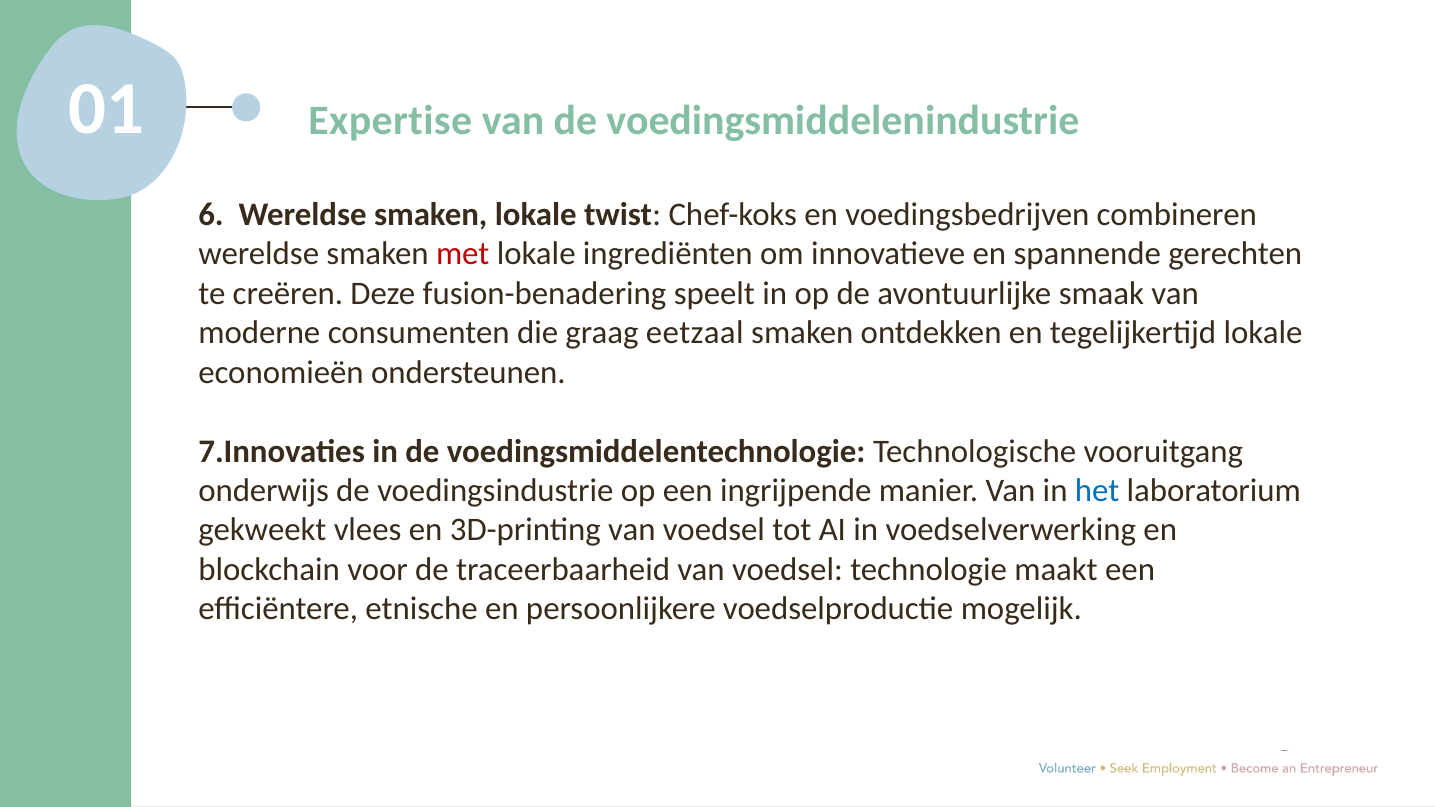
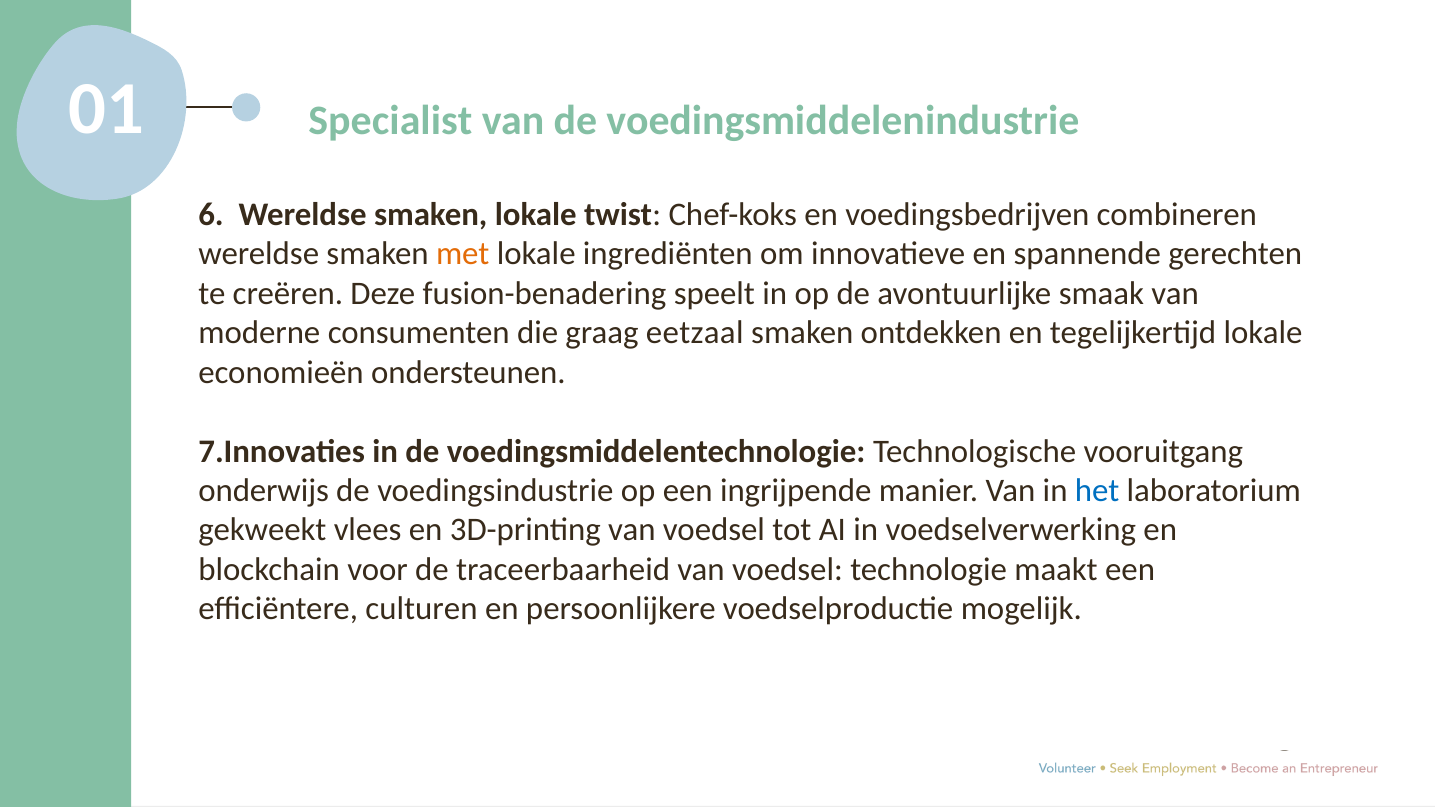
Expertise: Expertise -> Specialist
met colour: red -> orange
etnische: etnische -> culturen
